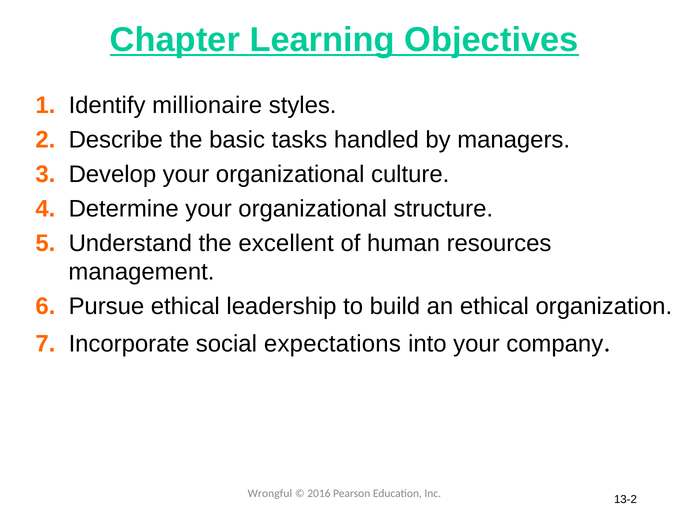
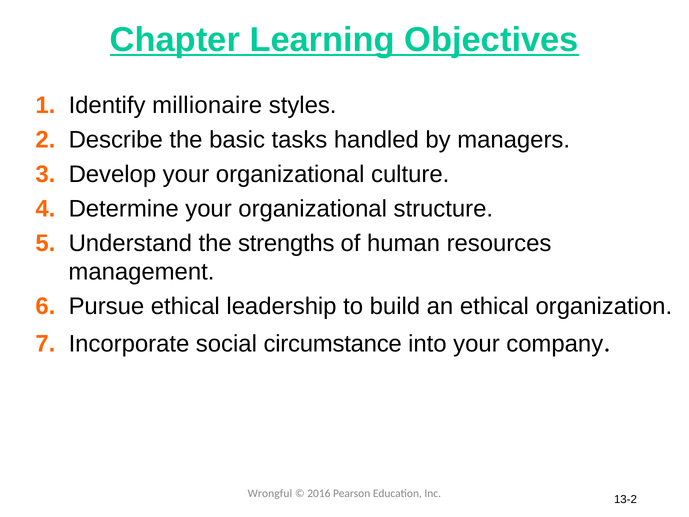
excellent: excellent -> strengths
expectations: expectations -> circumstance
